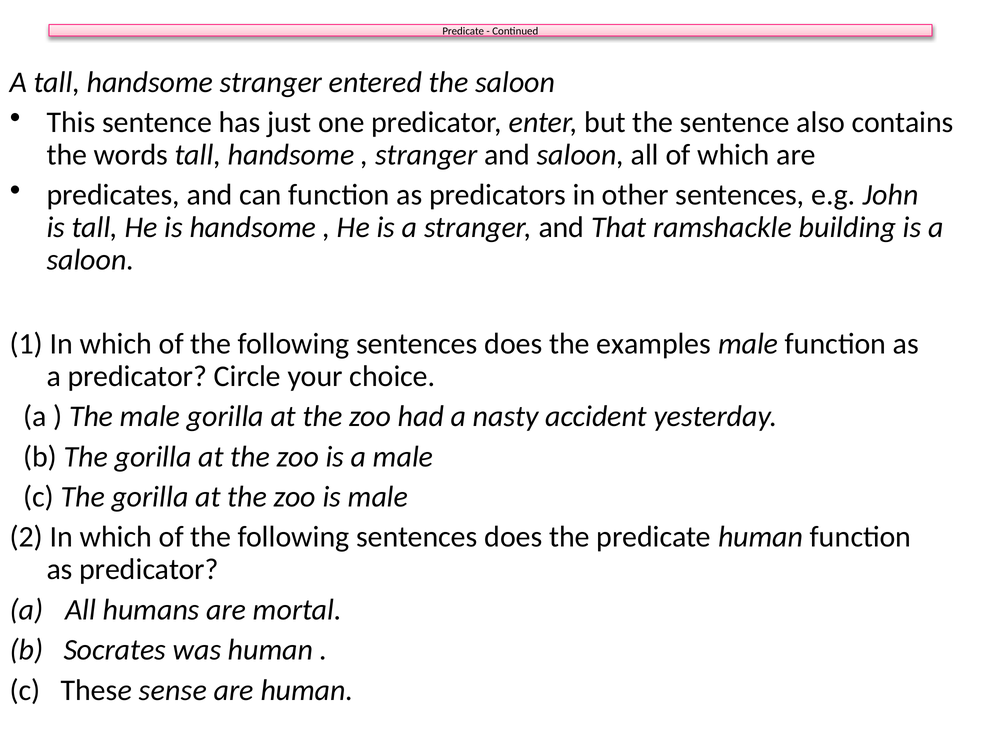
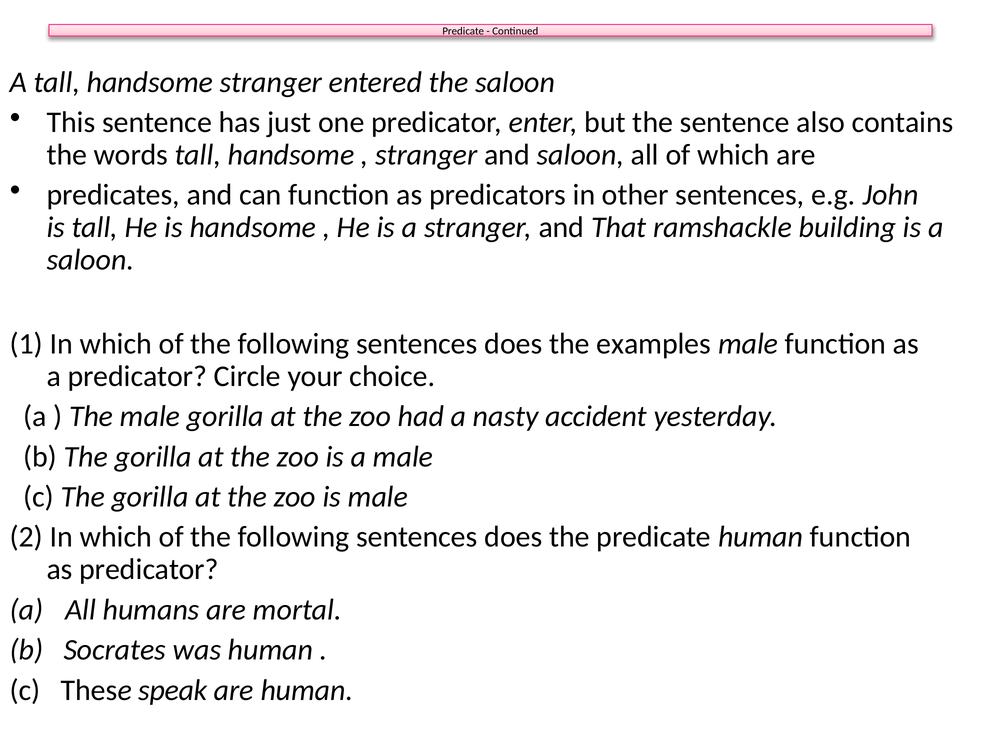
sense: sense -> speak
